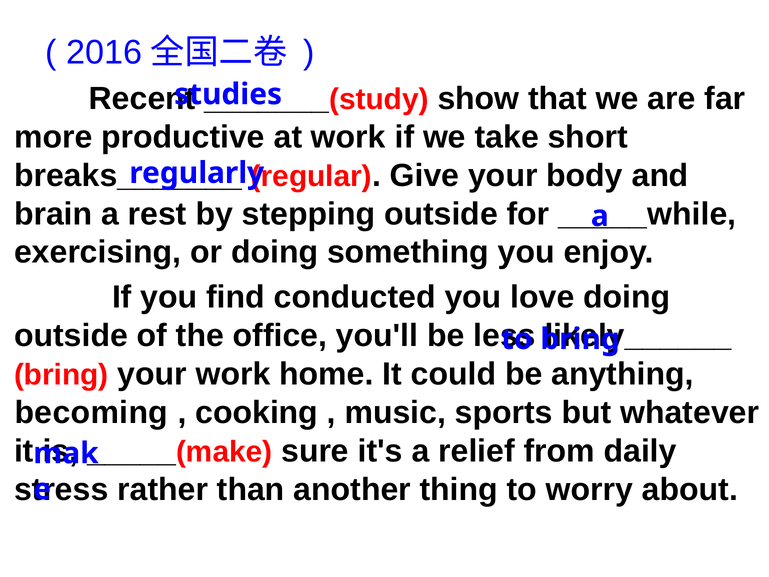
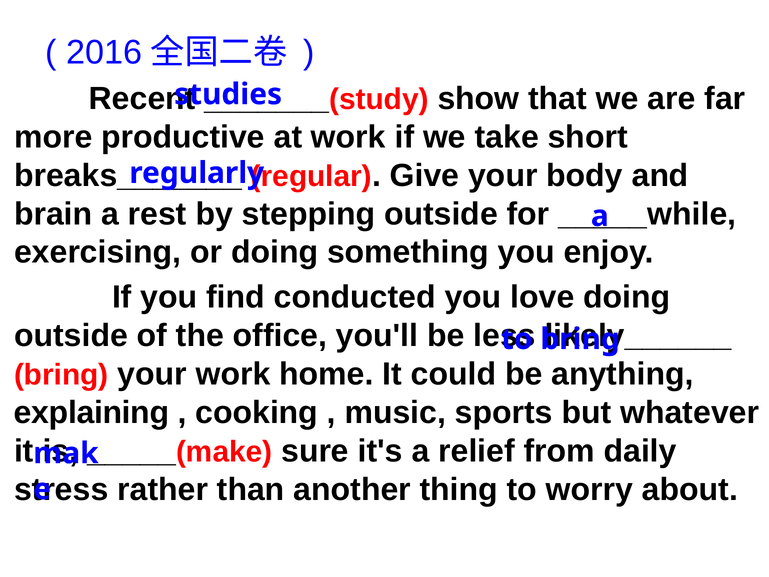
becoming: becoming -> explaining
